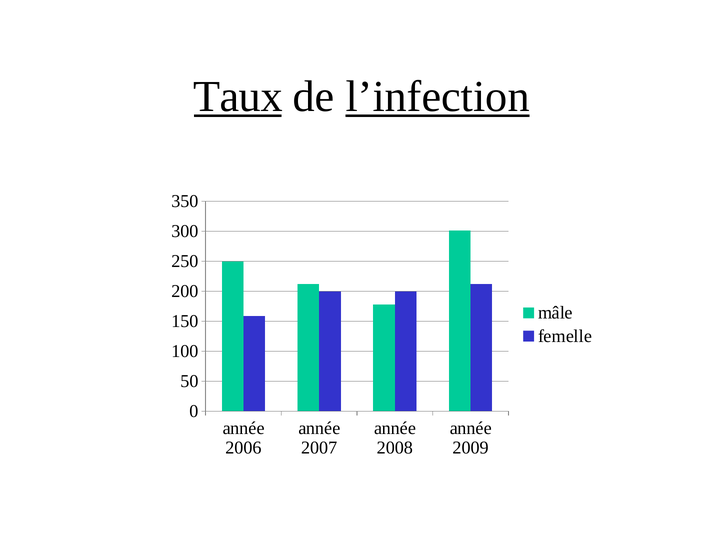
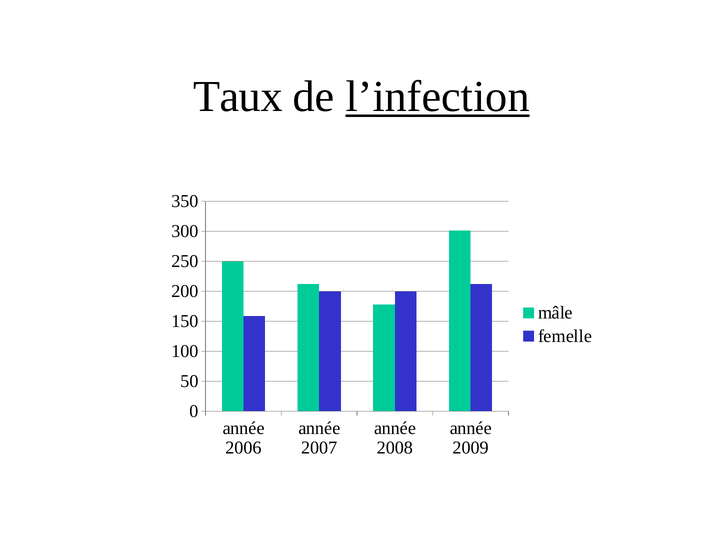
Taux underline: present -> none
